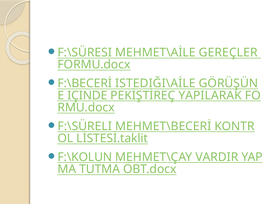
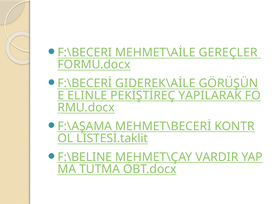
F:\SÜRESI: F:\SÜRESI -> F:\BECERI
ISTEDIĞI\AİLE: ISTEDIĞI\AİLE -> GIDEREK\AİLE
IÇINDE: IÇINDE -> ELINLE
F:\SÜRELI: F:\SÜRELI -> F:\AŞAMA
F:\KOLUN: F:\KOLUN -> F:\BELINE
